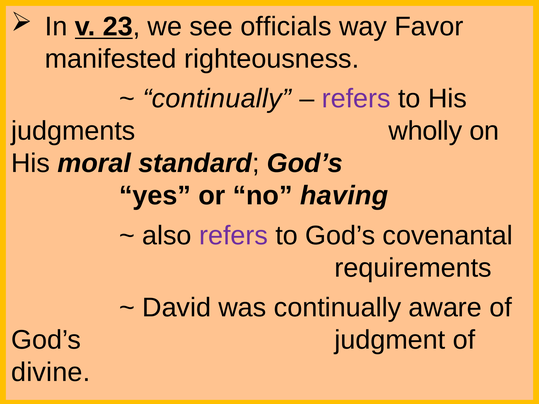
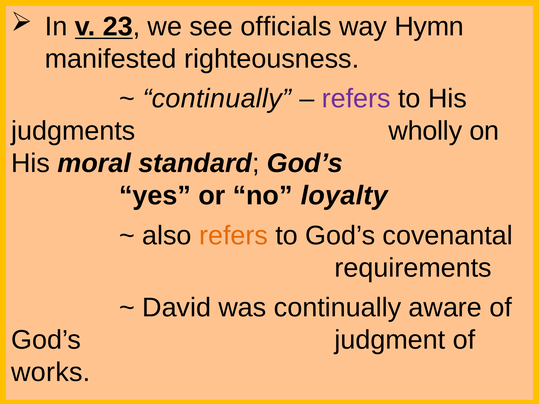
Favor: Favor -> Hymn
having: having -> loyalty
refers at (234, 236) colour: purple -> orange
divine: divine -> works
